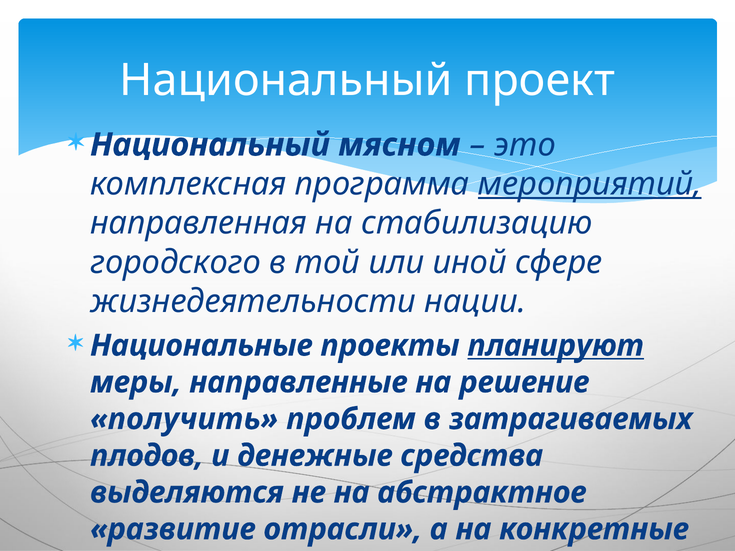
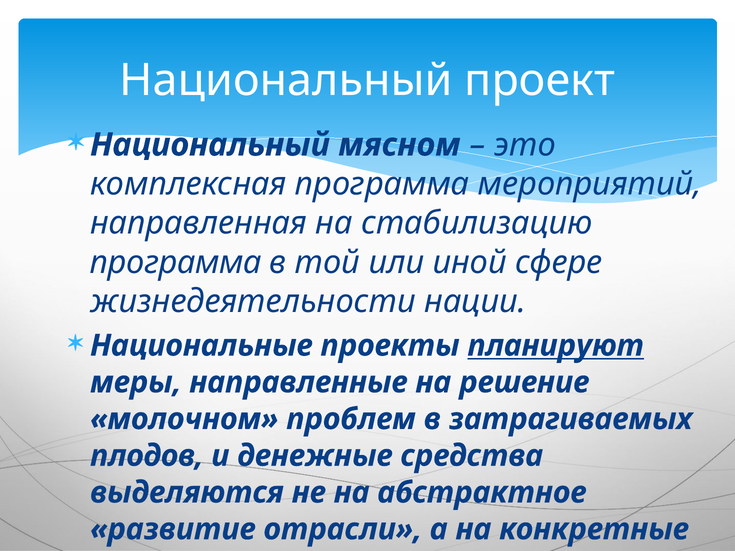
мероприятий underline: present -> none
городского at (176, 263): городского -> программа
получить: получить -> молочном
